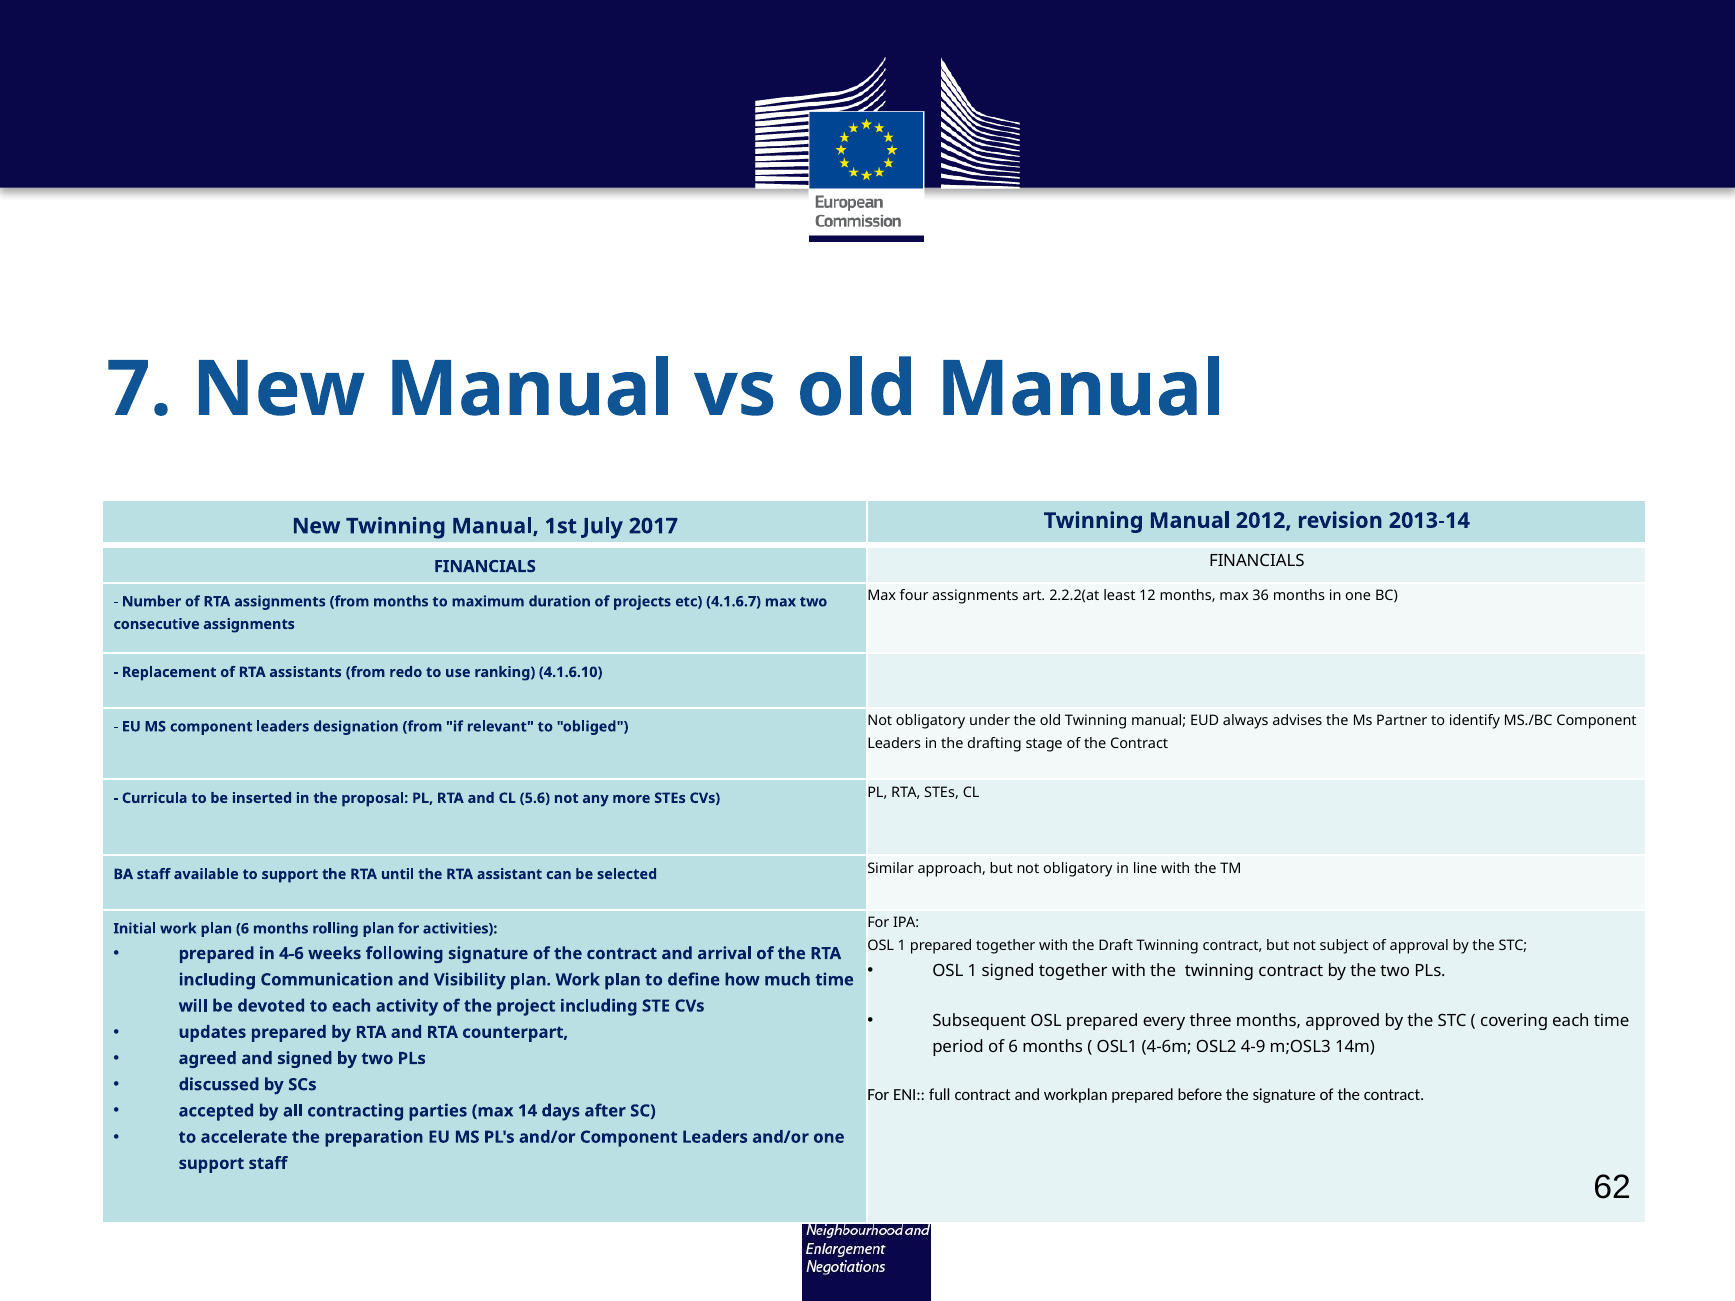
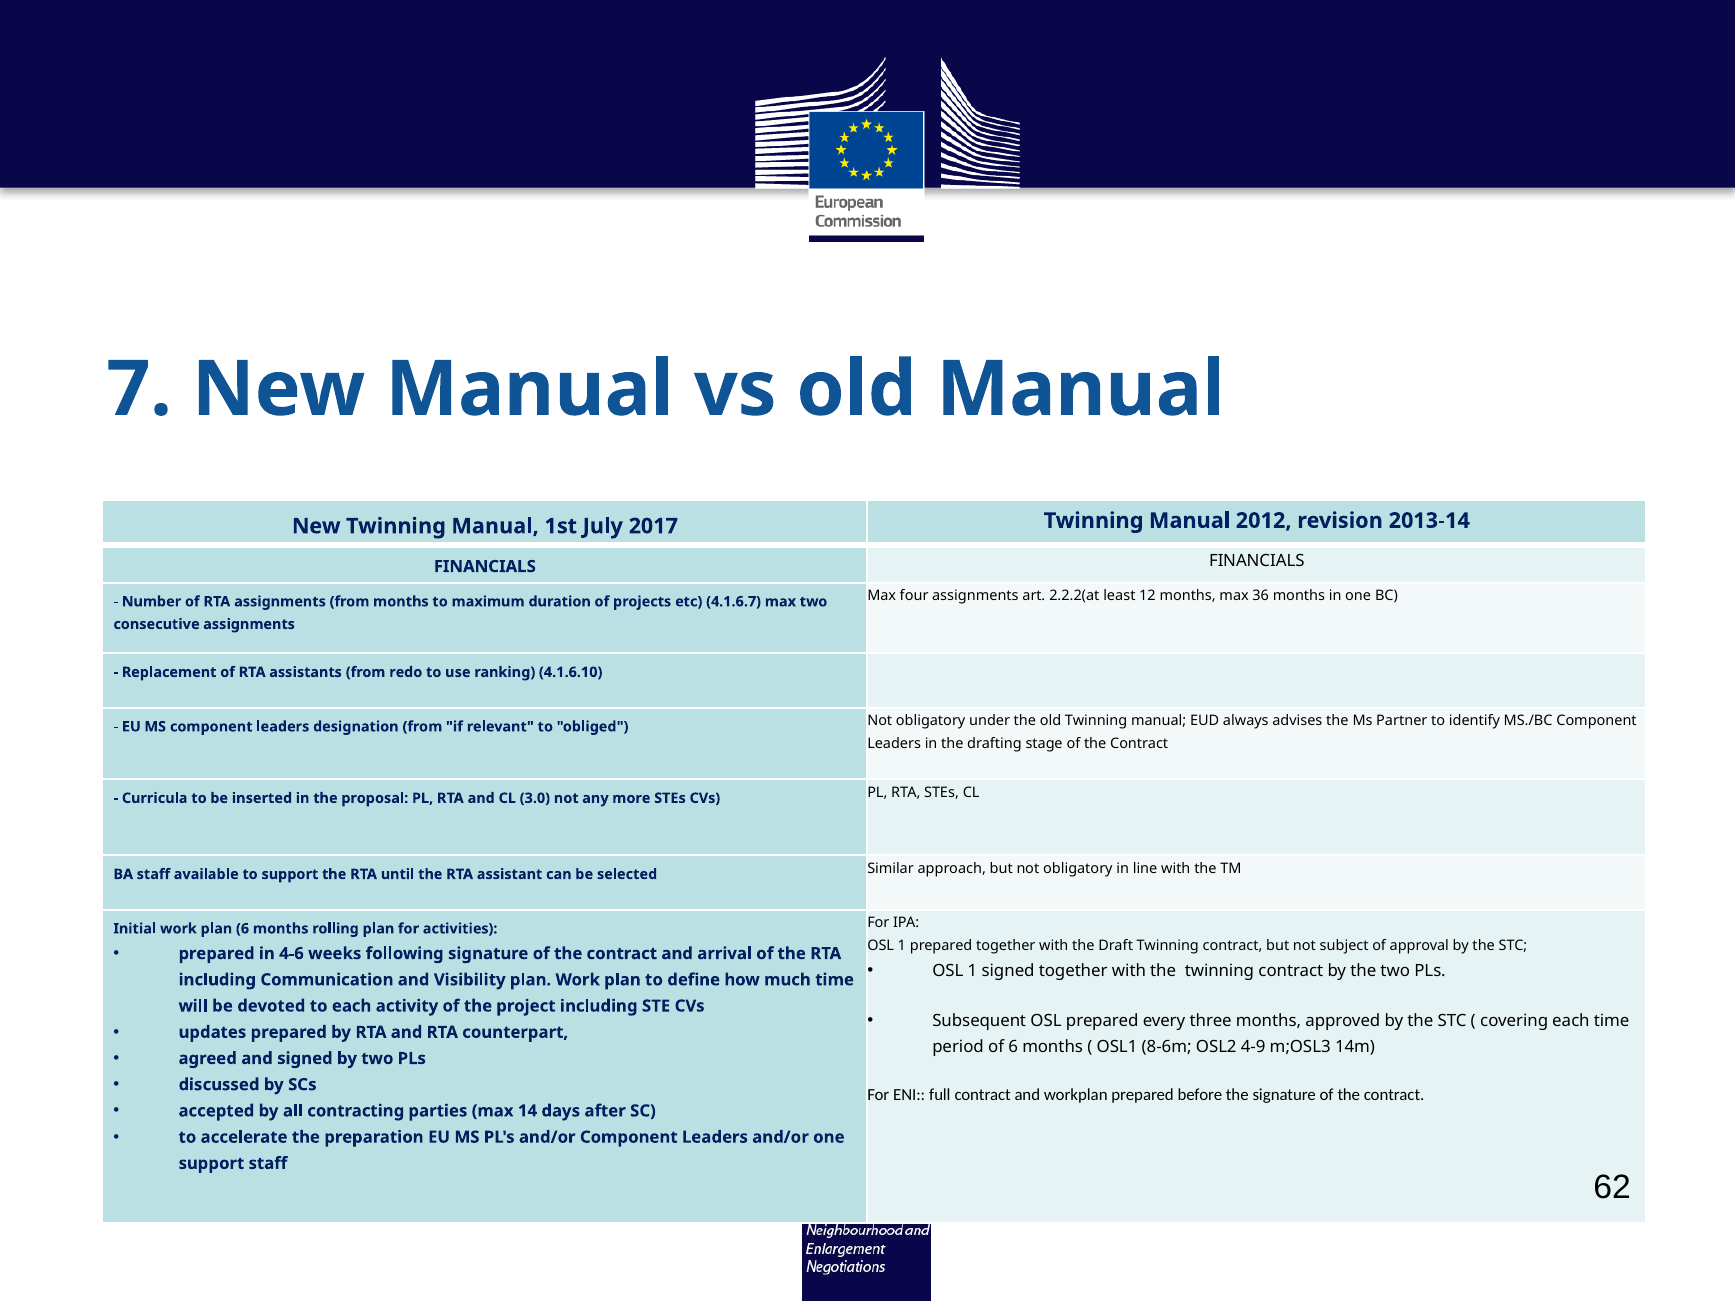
5.6: 5.6 -> 3.0
4-6m: 4-6m -> 8-6m
